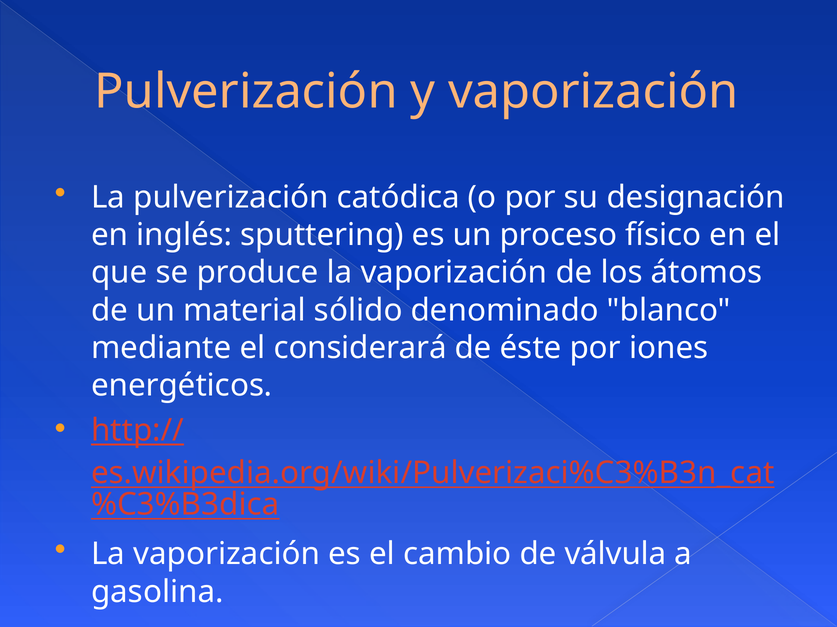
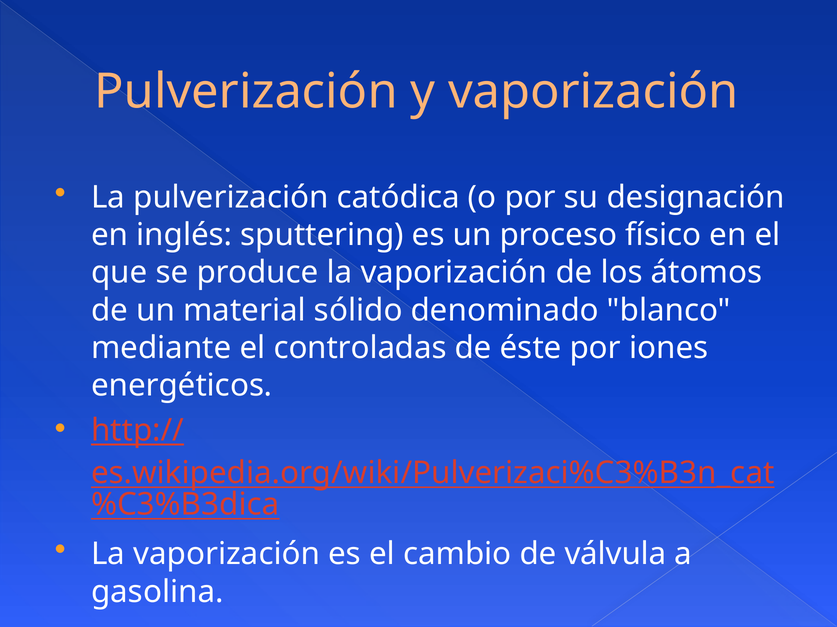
considerará: considerará -> controladas
